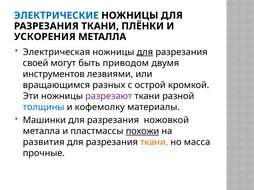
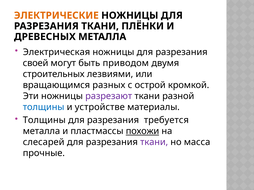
ЭЛЕКТРИЧЕСКИЕ colour: blue -> orange
УСКОРЕНИЯ: УСКОРЕНИЯ -> ДРЕВЕСНЫХ
для at (145, 52) underline: present -> none
инструментов: инструментов -> строительных
кофемолку: кофемолку -> устройстве
Машинки at (44, 120): Машинки -> Толщины
ножовкой: ножовкой -> требуется
развития: развития -> слесарей
ткани at (154, 142) colour: orange -> purple
